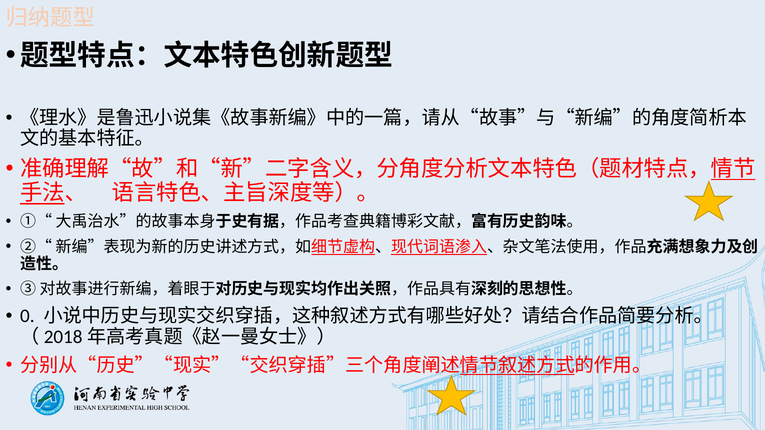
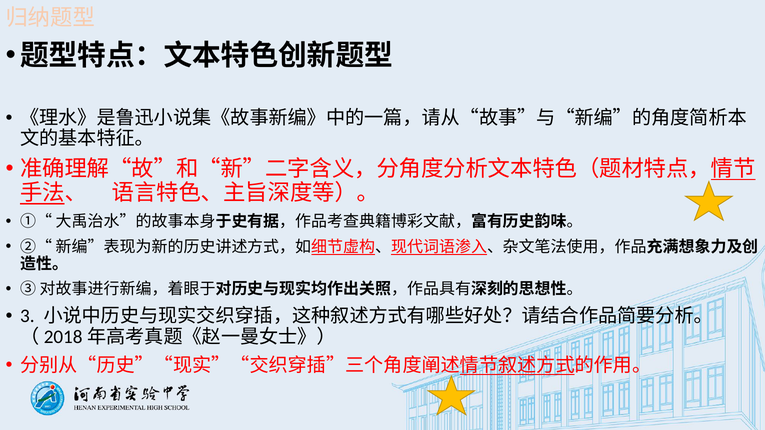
0: 0 -> 3
